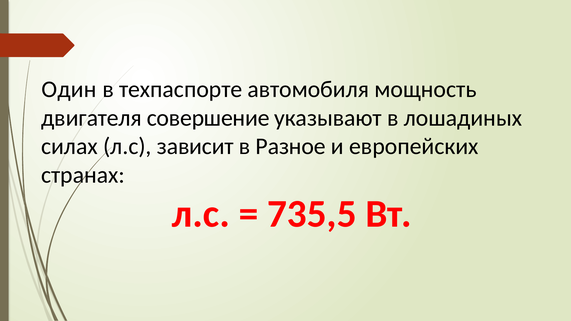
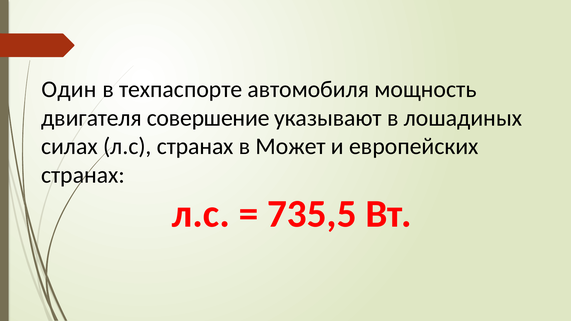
л.с зависит: зависит -> странах
Разное: Разное -> Может
